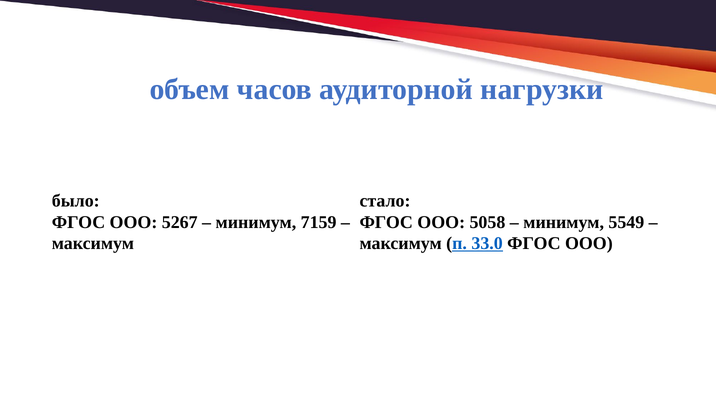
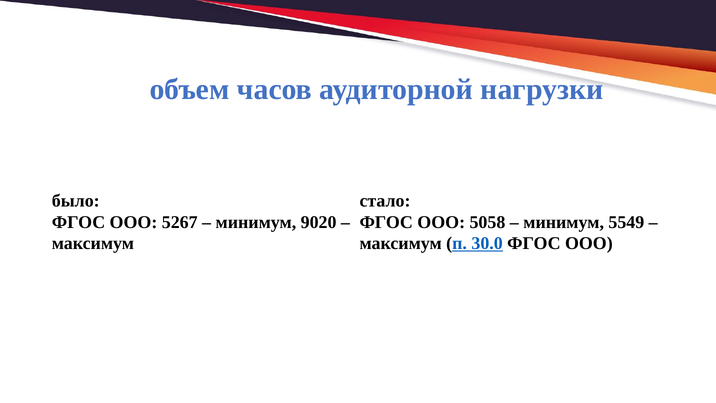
7159: 7159 -> 9020
33.0: 33.0 -> 30.0
